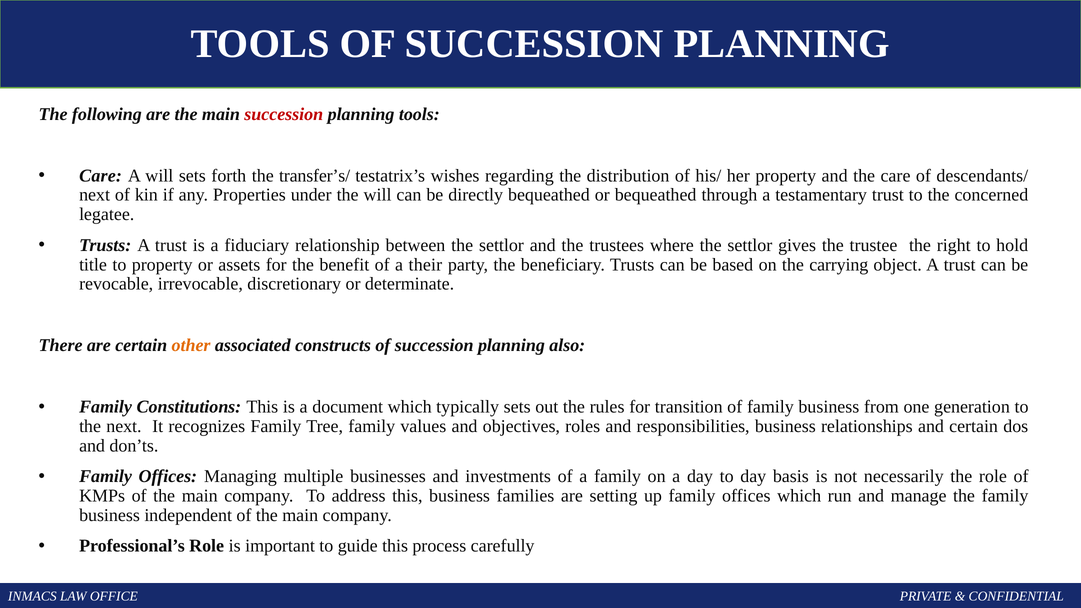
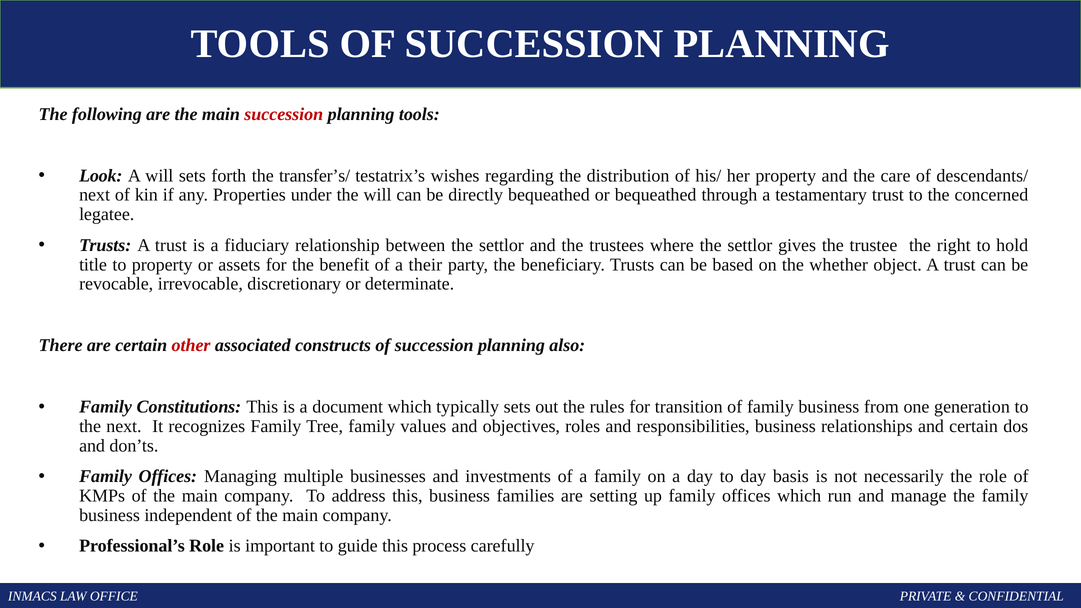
Care at (101, 176): Care -> Look
carrying: carrying -> whether
other colour: orange -> red
